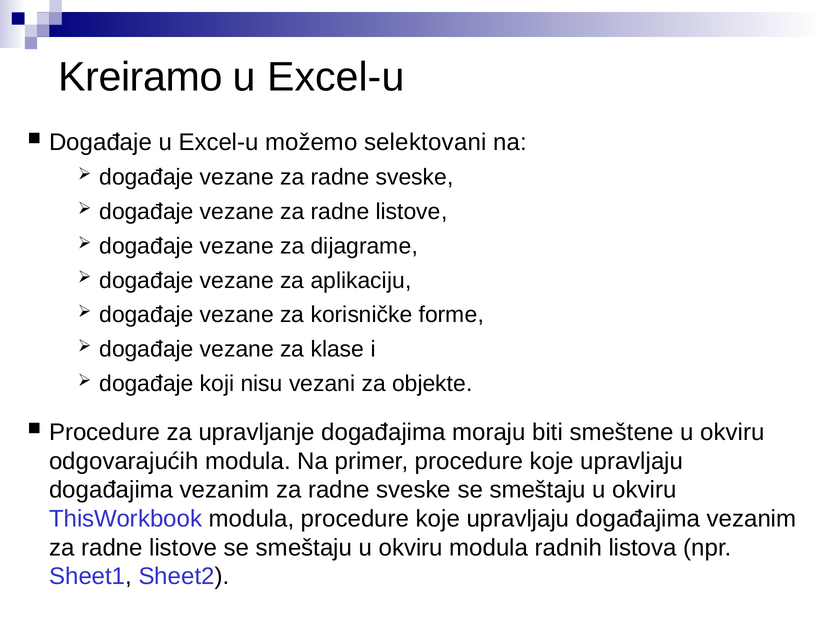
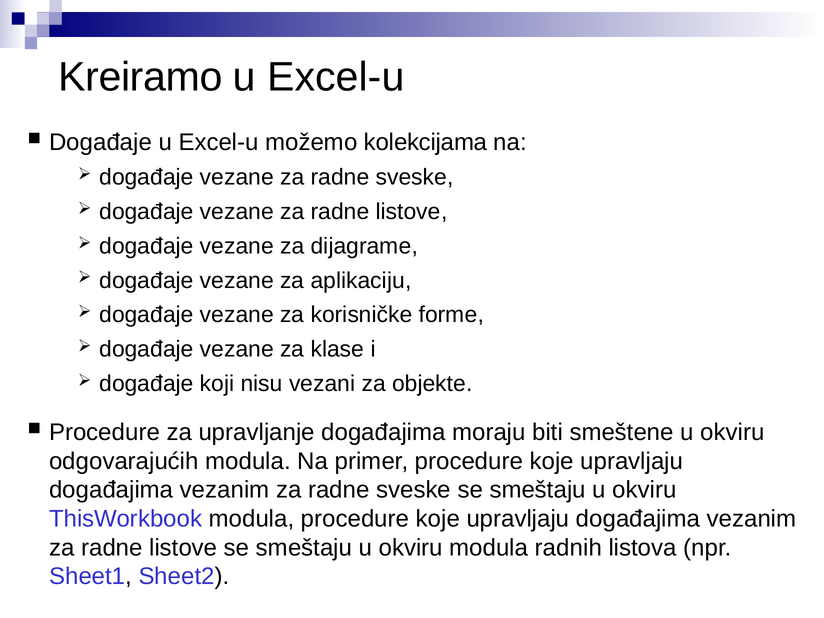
selektovani: selektovani -> kolekcijama
